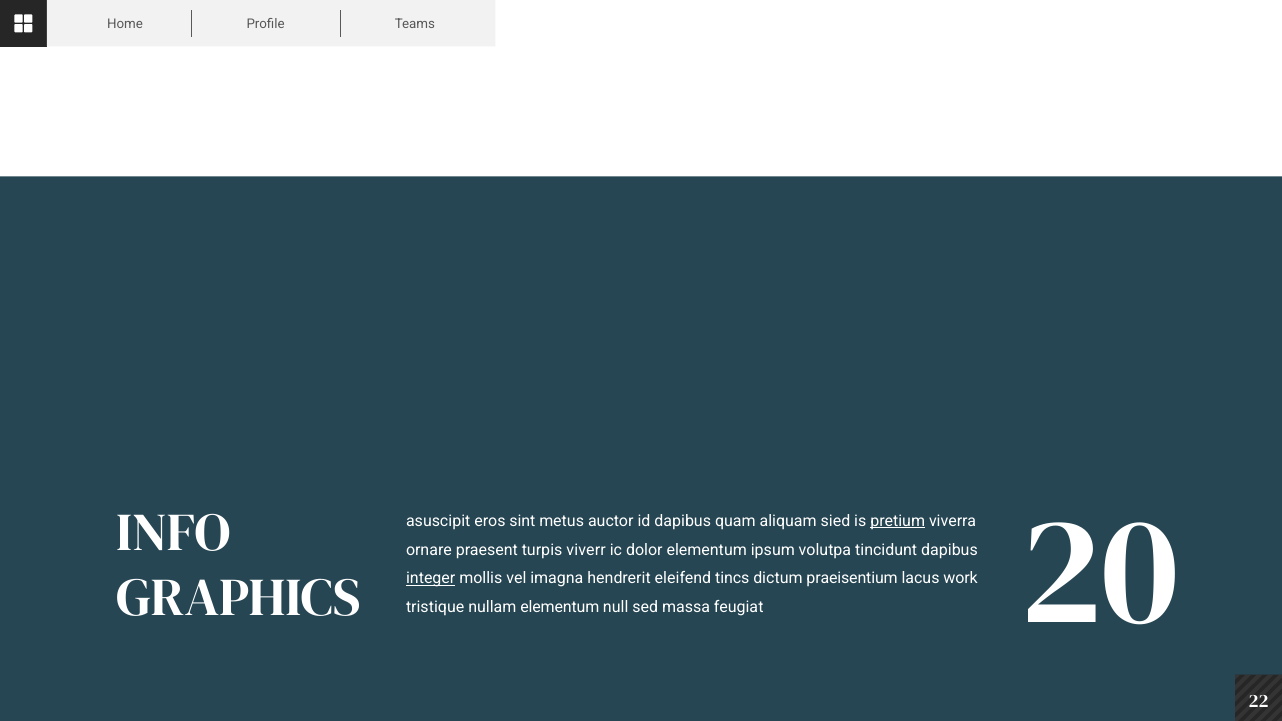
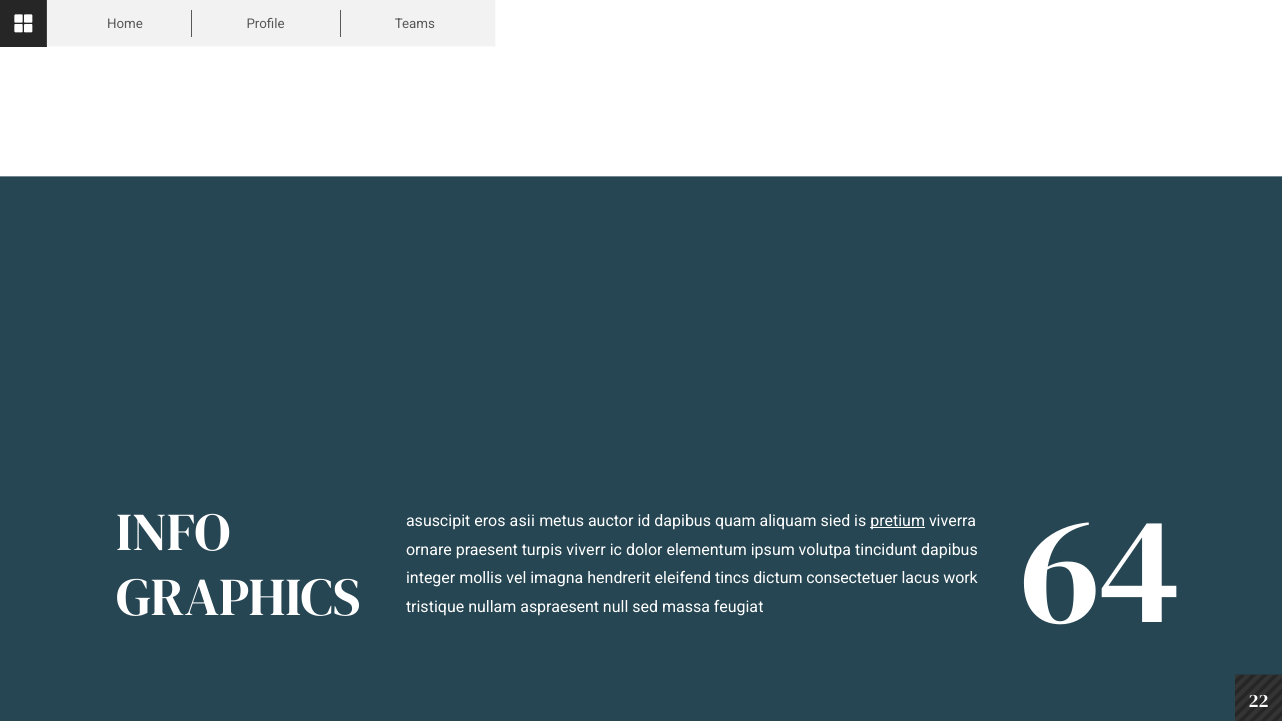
sint: sint -> asii
integer underline: present -> none
praeisentium: praeisentium -> consectetuer
nullam elementum: elementum -> aspraesent
20: 20 -> 64
